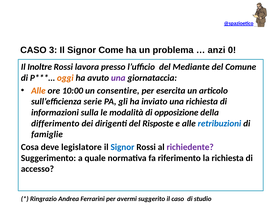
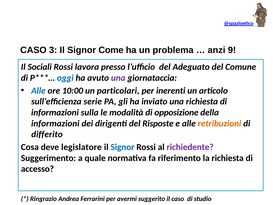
0: 0 -> 9
Inoltre: Inoltre -> Sociali
Mediante: Mediante -> Adeguato
oggi colour: orange -> blue
Alle at (38, 90) colour: orange -> blue
consentire: consentire -> particolari
esercita: esercita -> inerenti
differimento at (55, 123): differimento -> informazioni
retribuzioni colour: blue -> orange
famiglie: famiglie -> differito
